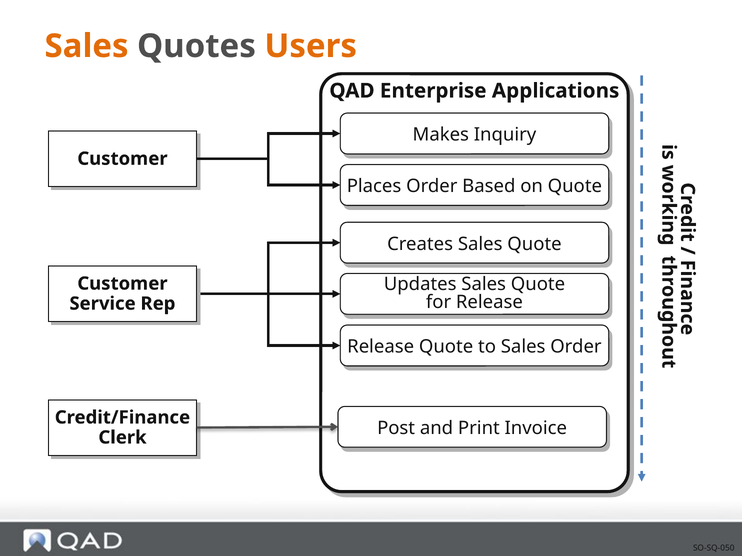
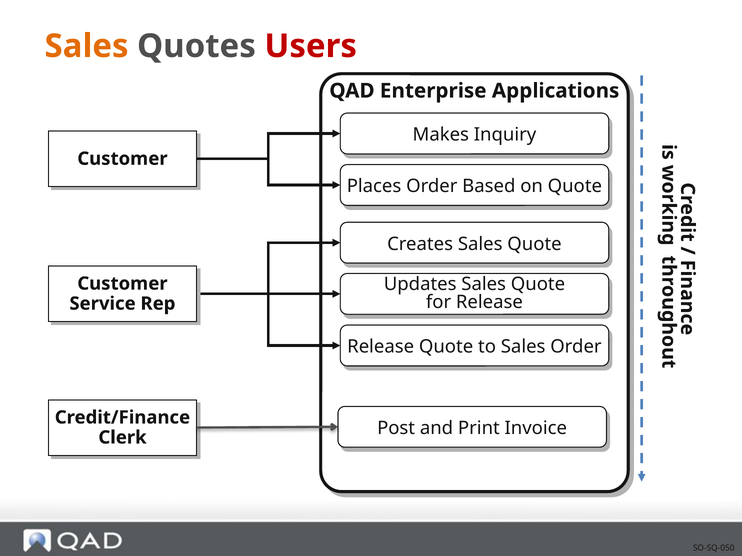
Users colour: orange -> red
